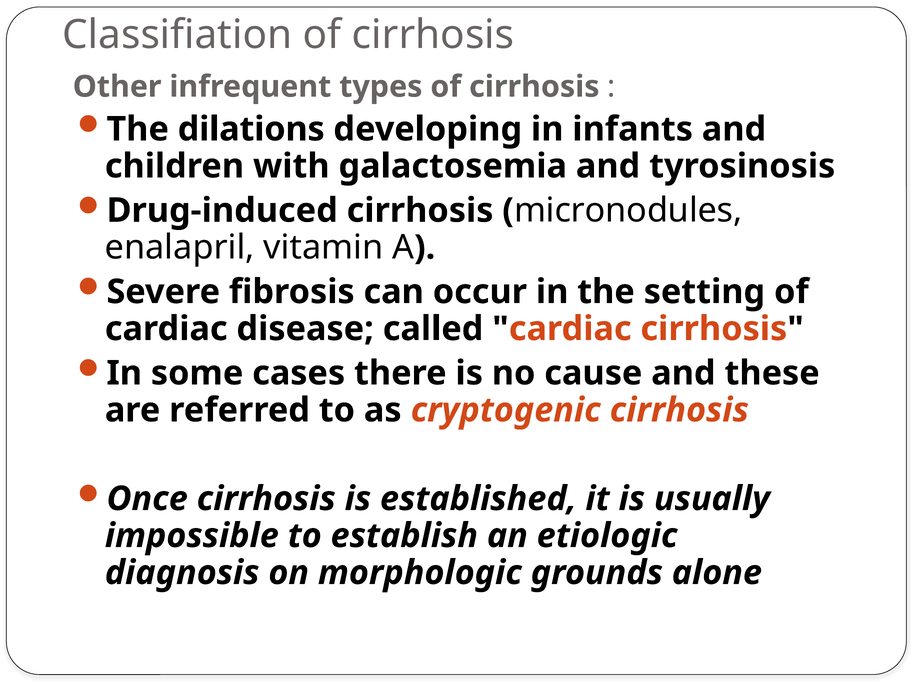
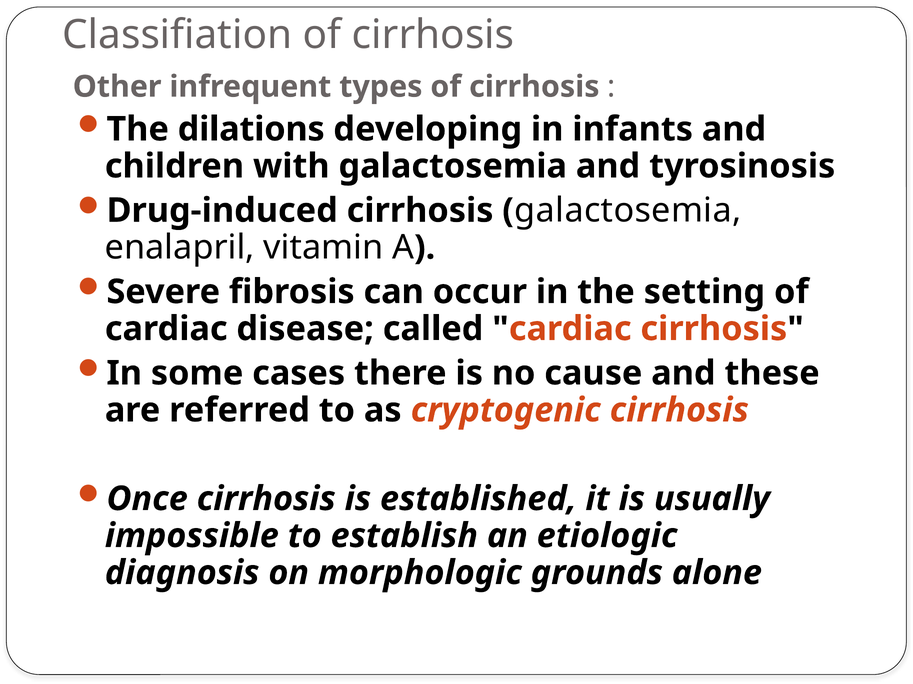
micronodules at (628, 211): micronodules -> galactosemia
